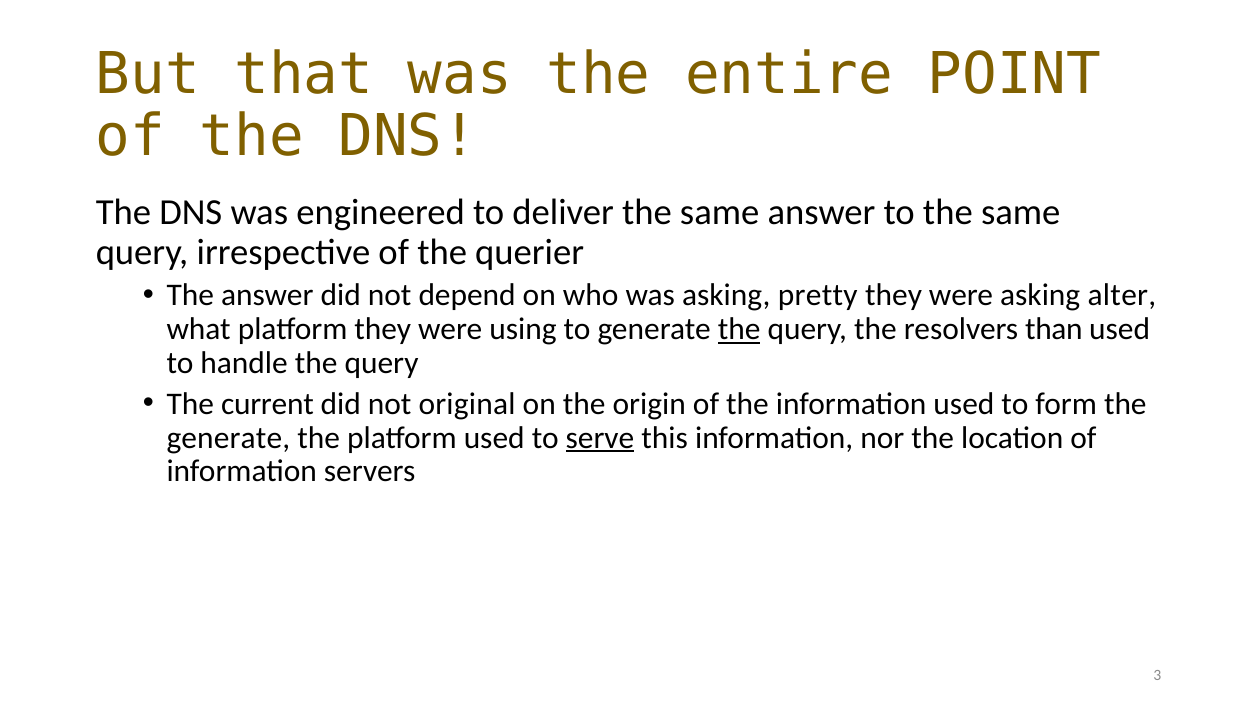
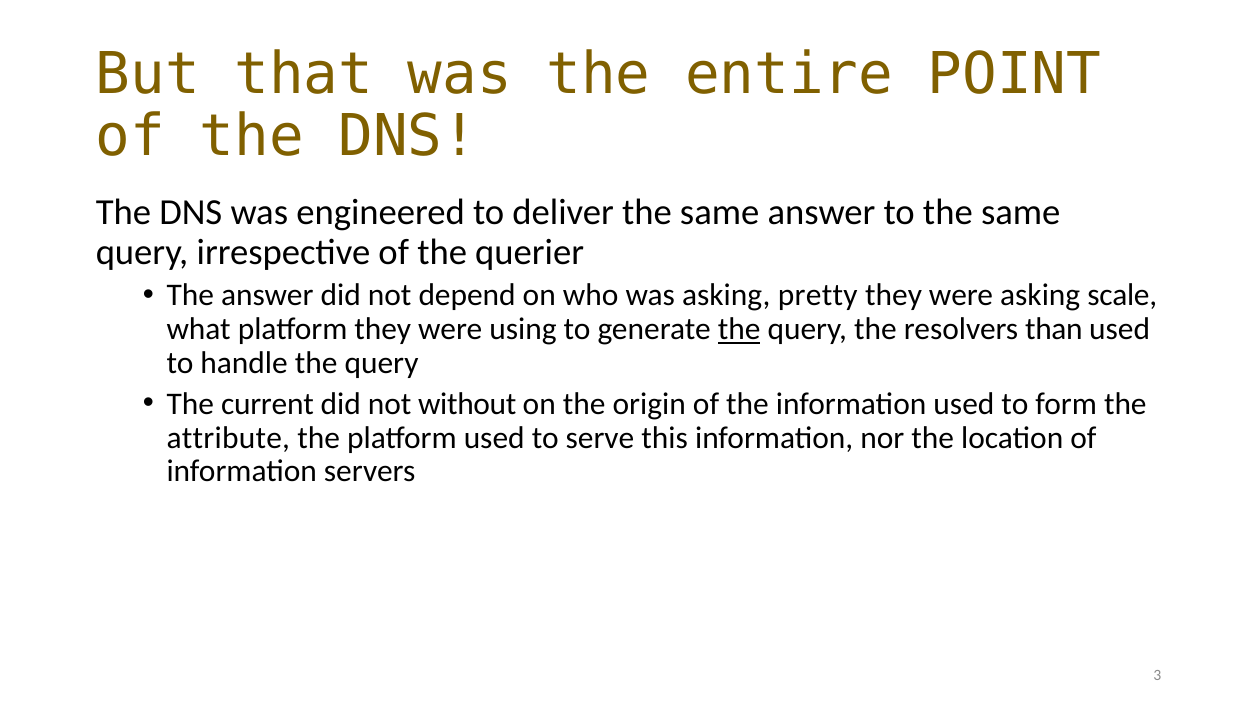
alter: alter -> scale
original: original -> without
generate at (228, 438): generate -> attribute
serve underline: present -> none
